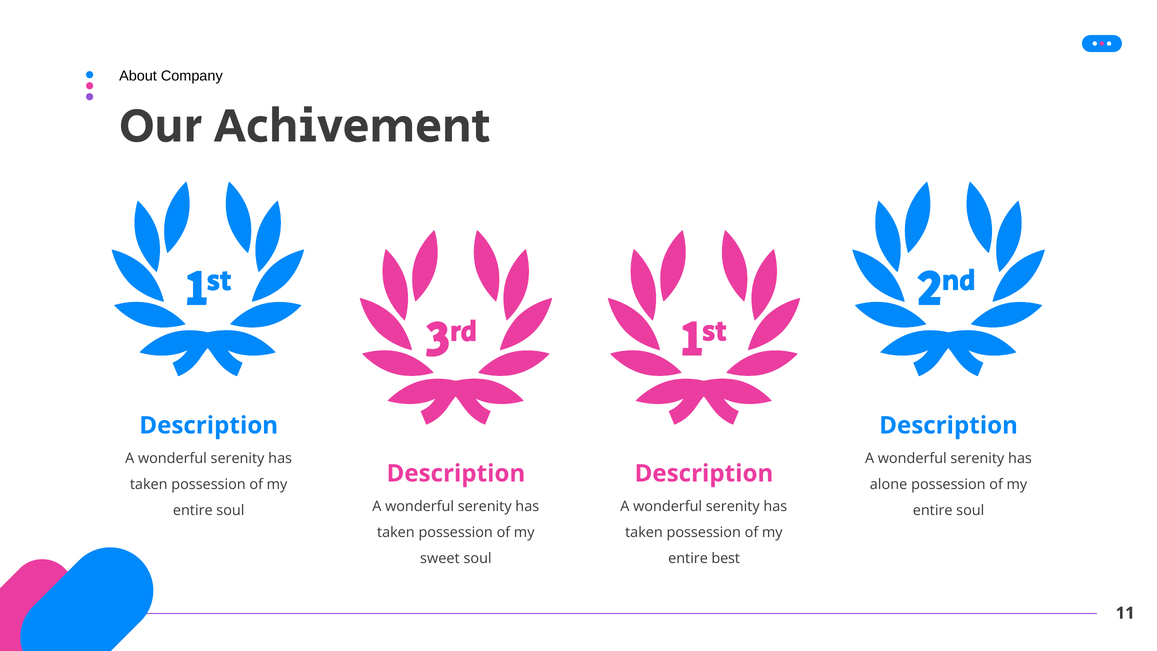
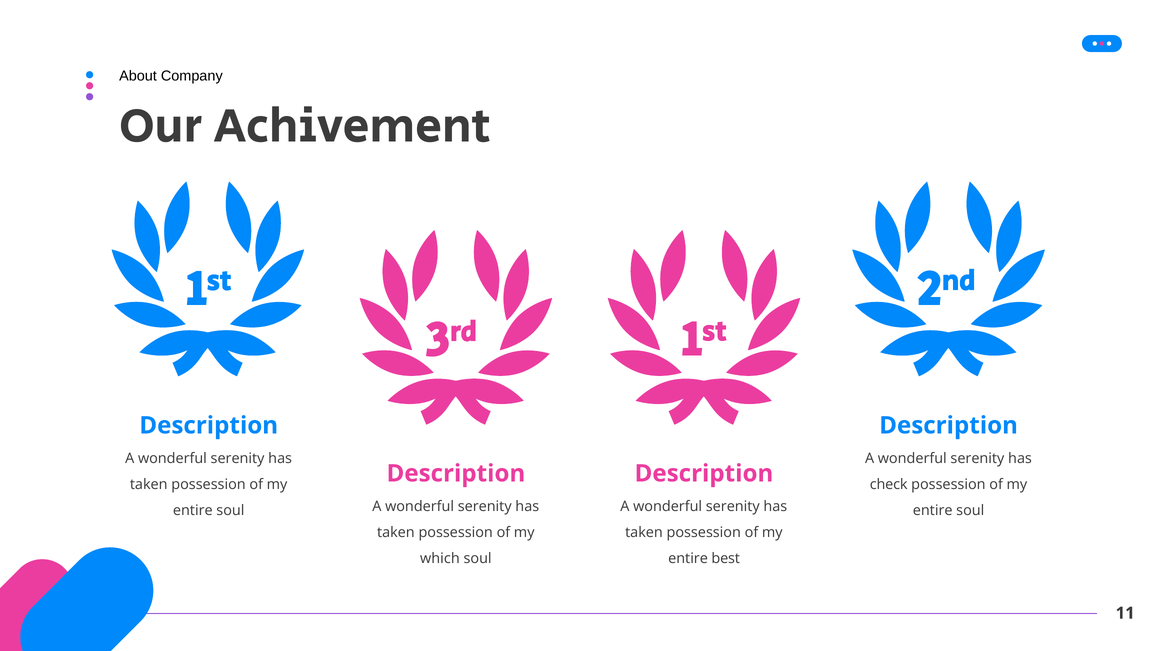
alone: alone -> check
sweet: sweet -> which
